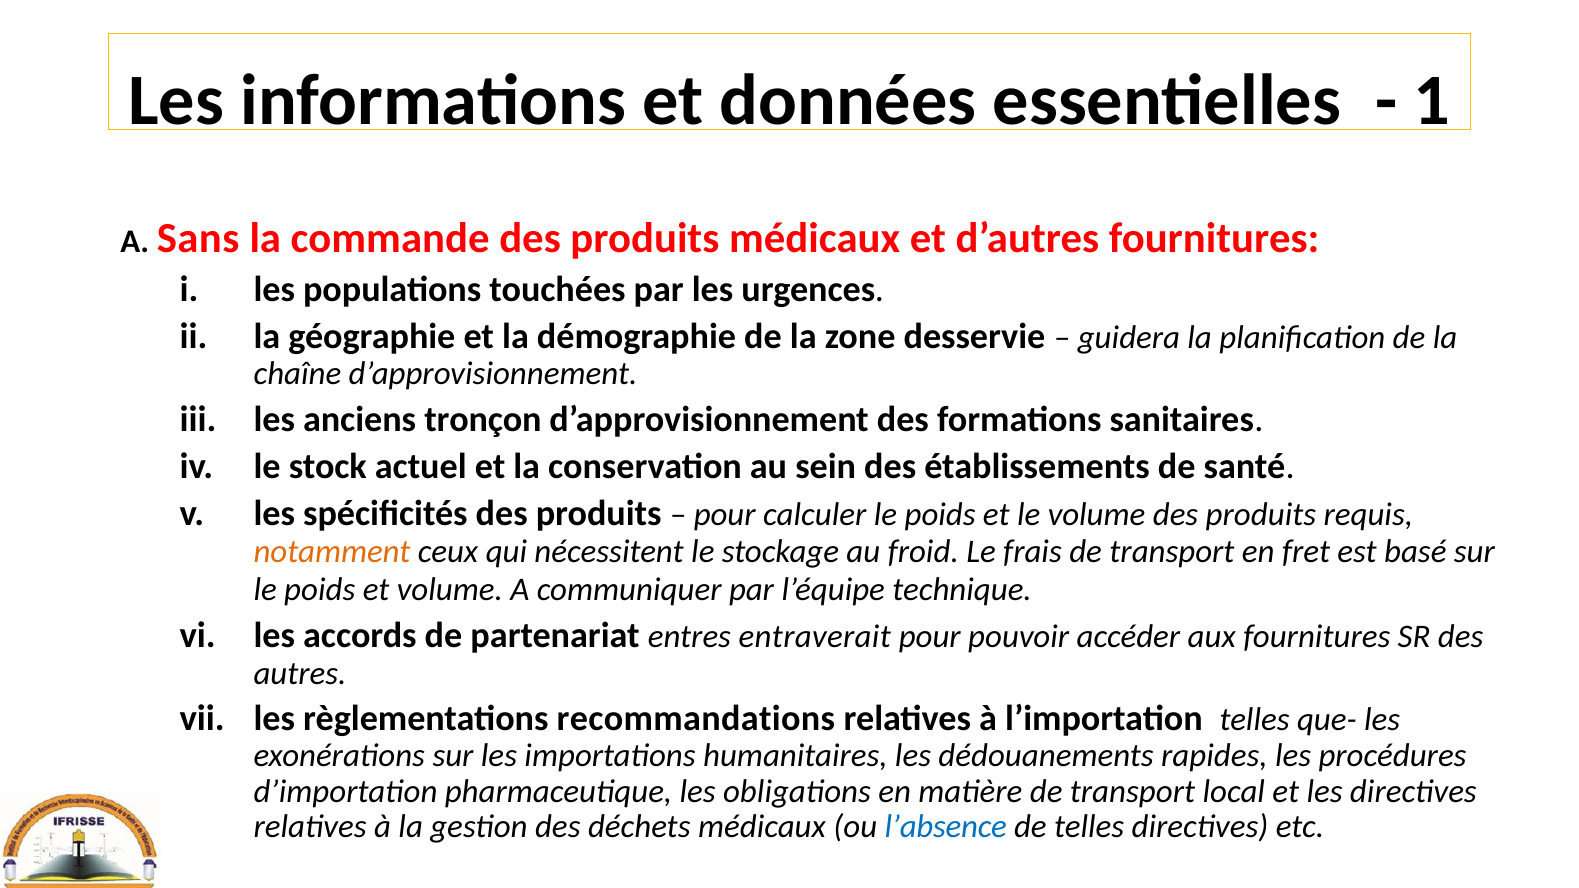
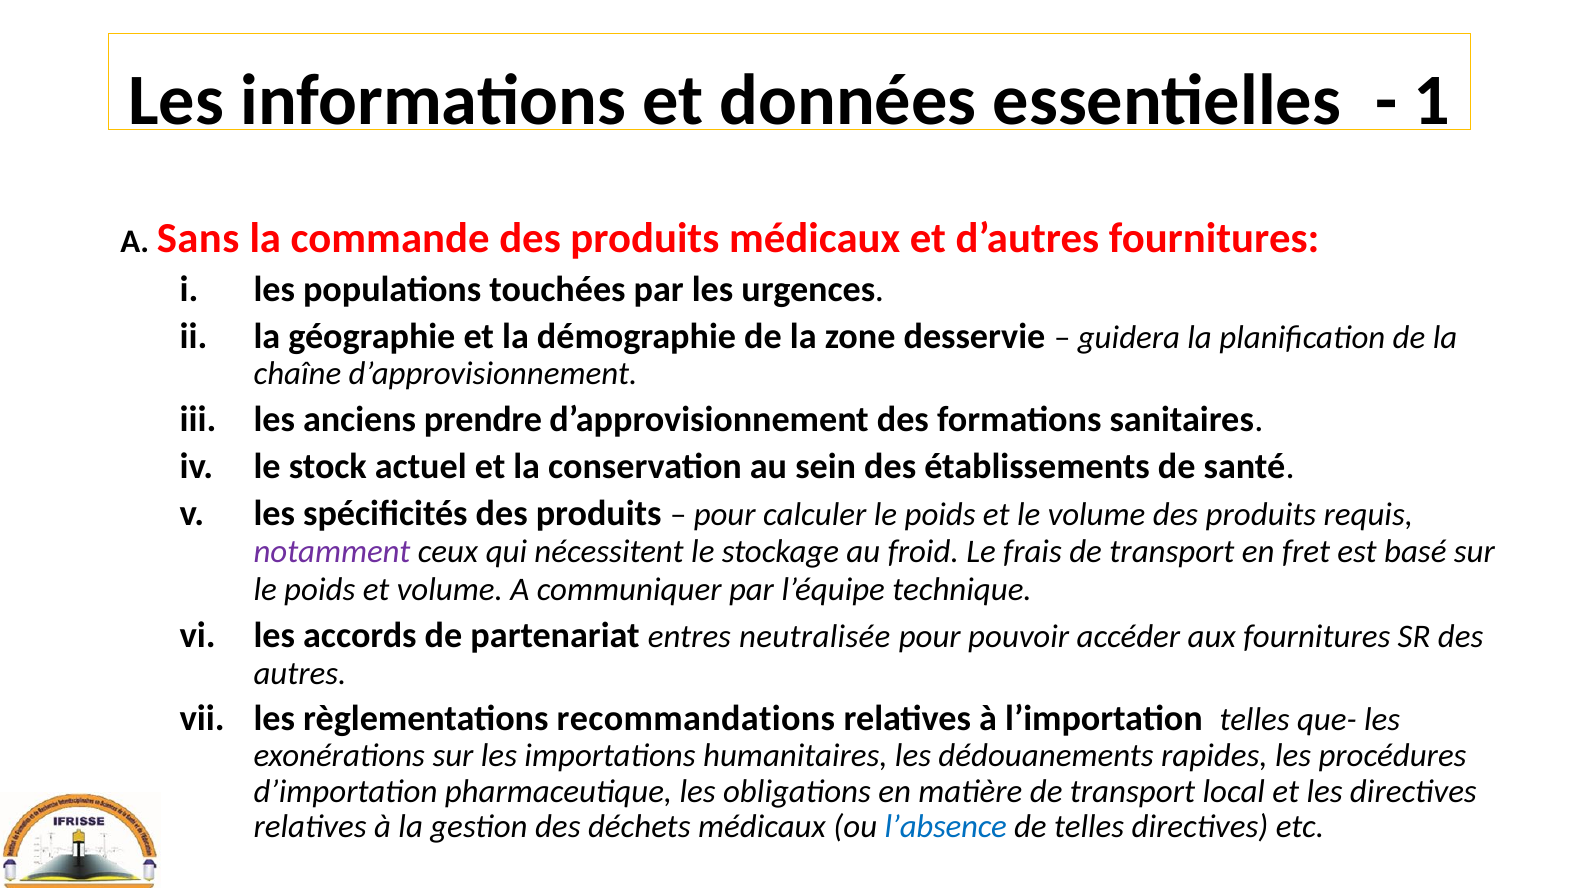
tronçon: tronçon -> prendre
notamment colour: orange -> purple
entraverait: entraverait -> neutralisée
